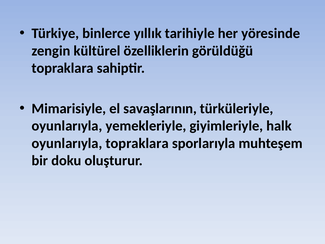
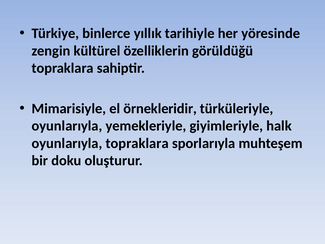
savaşlarının: savaşlarının -> örnekleridir
